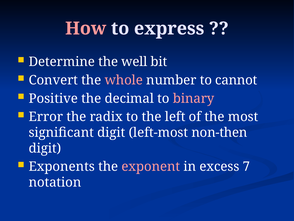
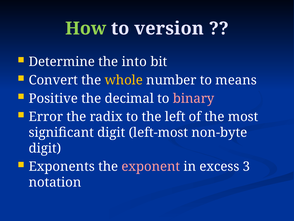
How colour: pink -> light green
express: express -> version
well: well -> into
whole colour: pink -> yellow
cannot: cannot -> means
non-then: non-then -> non-byte
7: 7 -> 3
